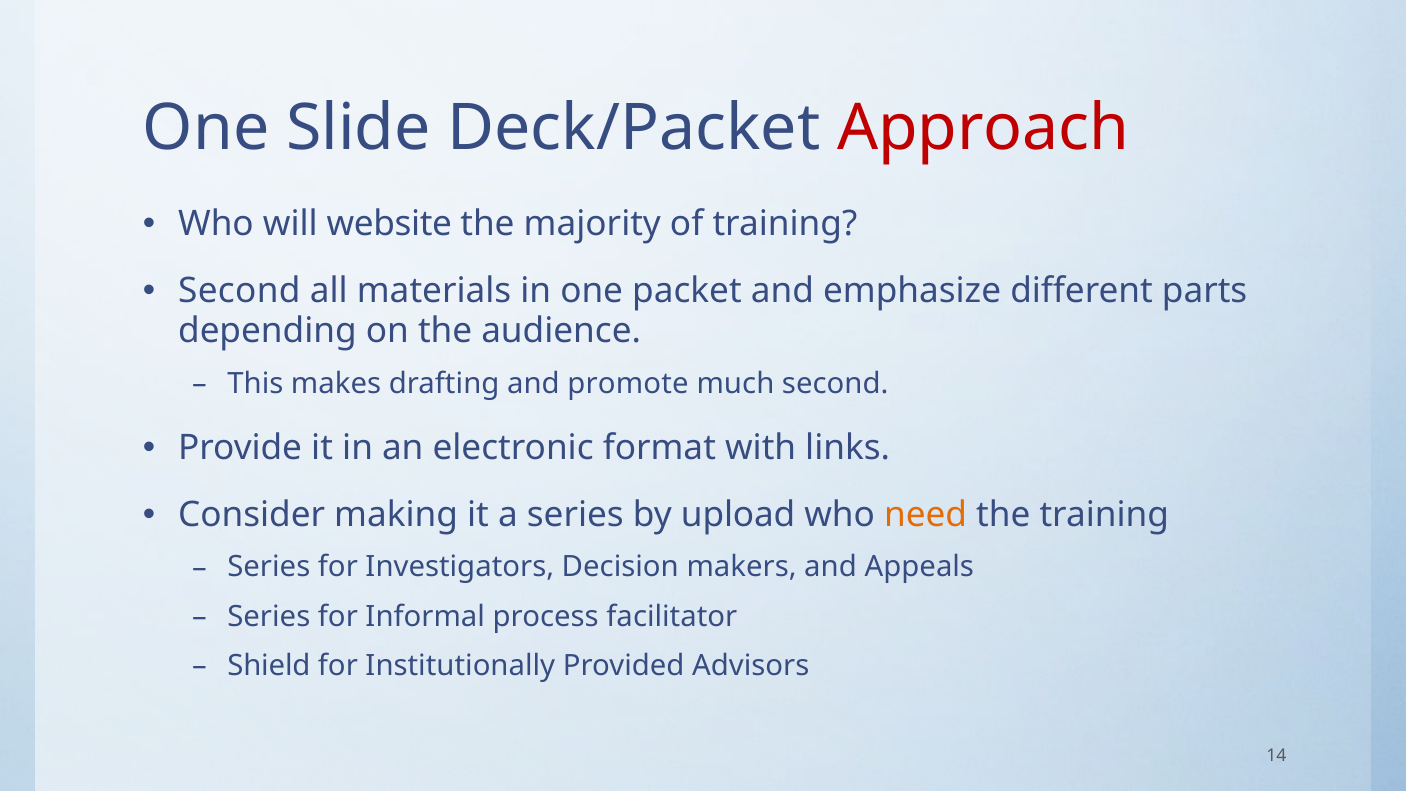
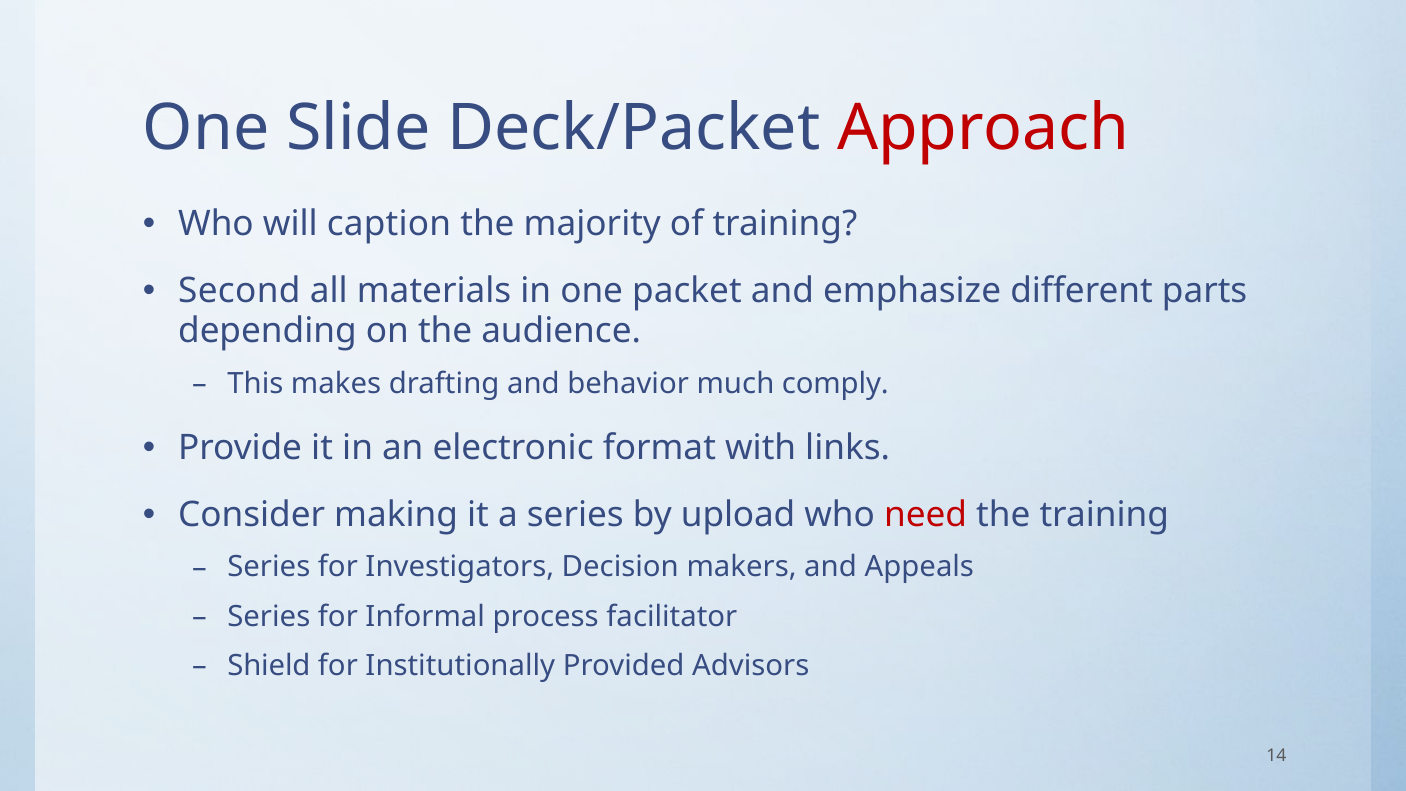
website: website -> caption
promote: promote -> behavior
much second: second -> comply
need colour: orange -> red
